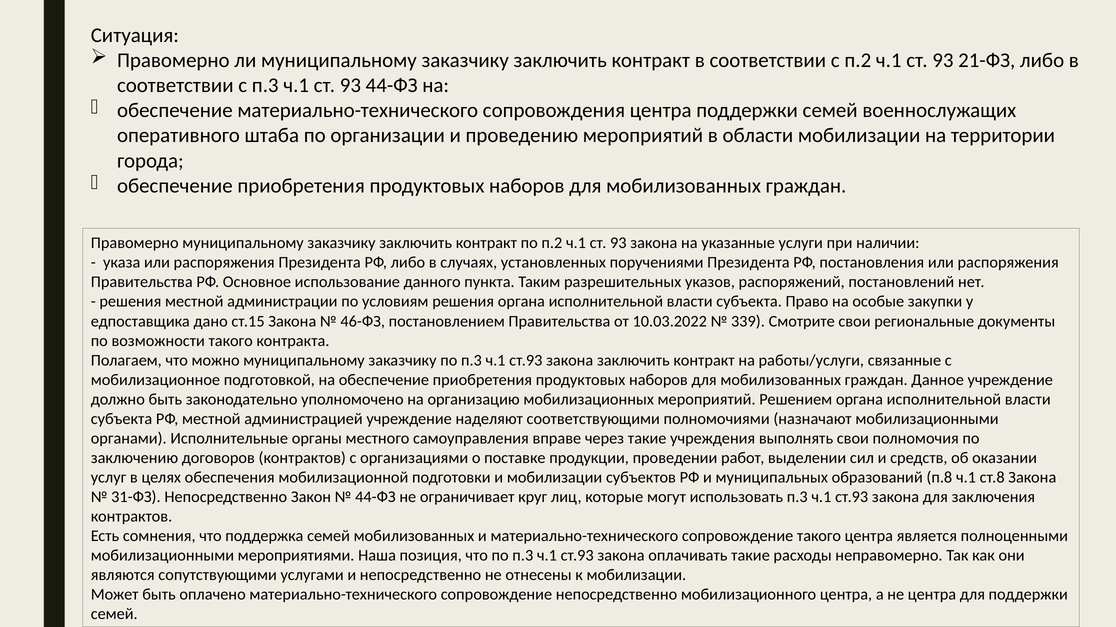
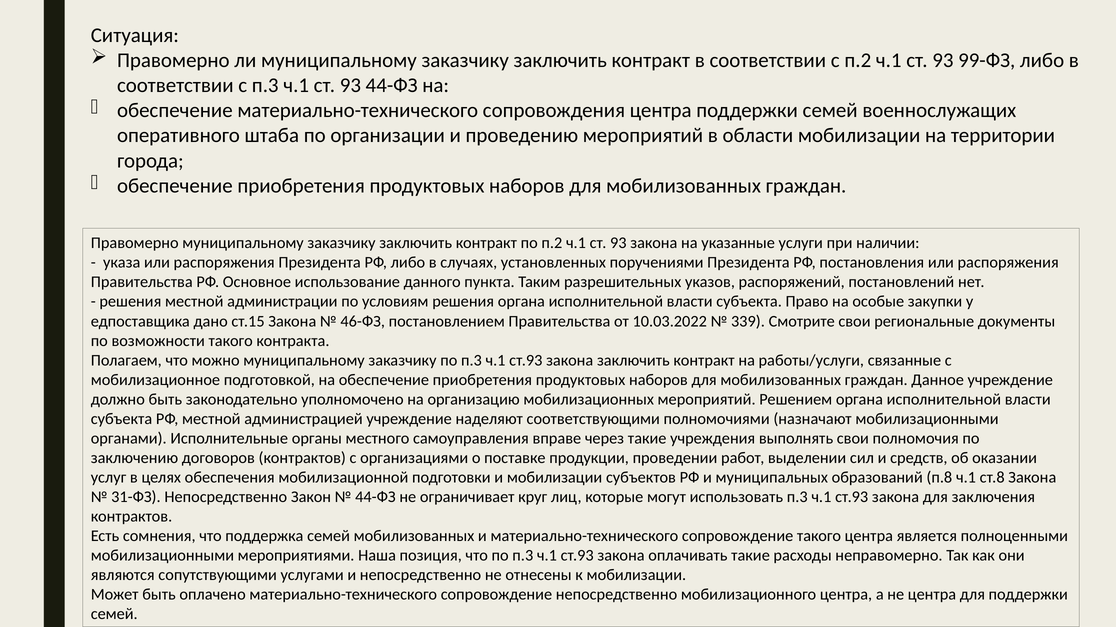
21-ФЗ: 21-ФЗ -> 99-ФЗ
